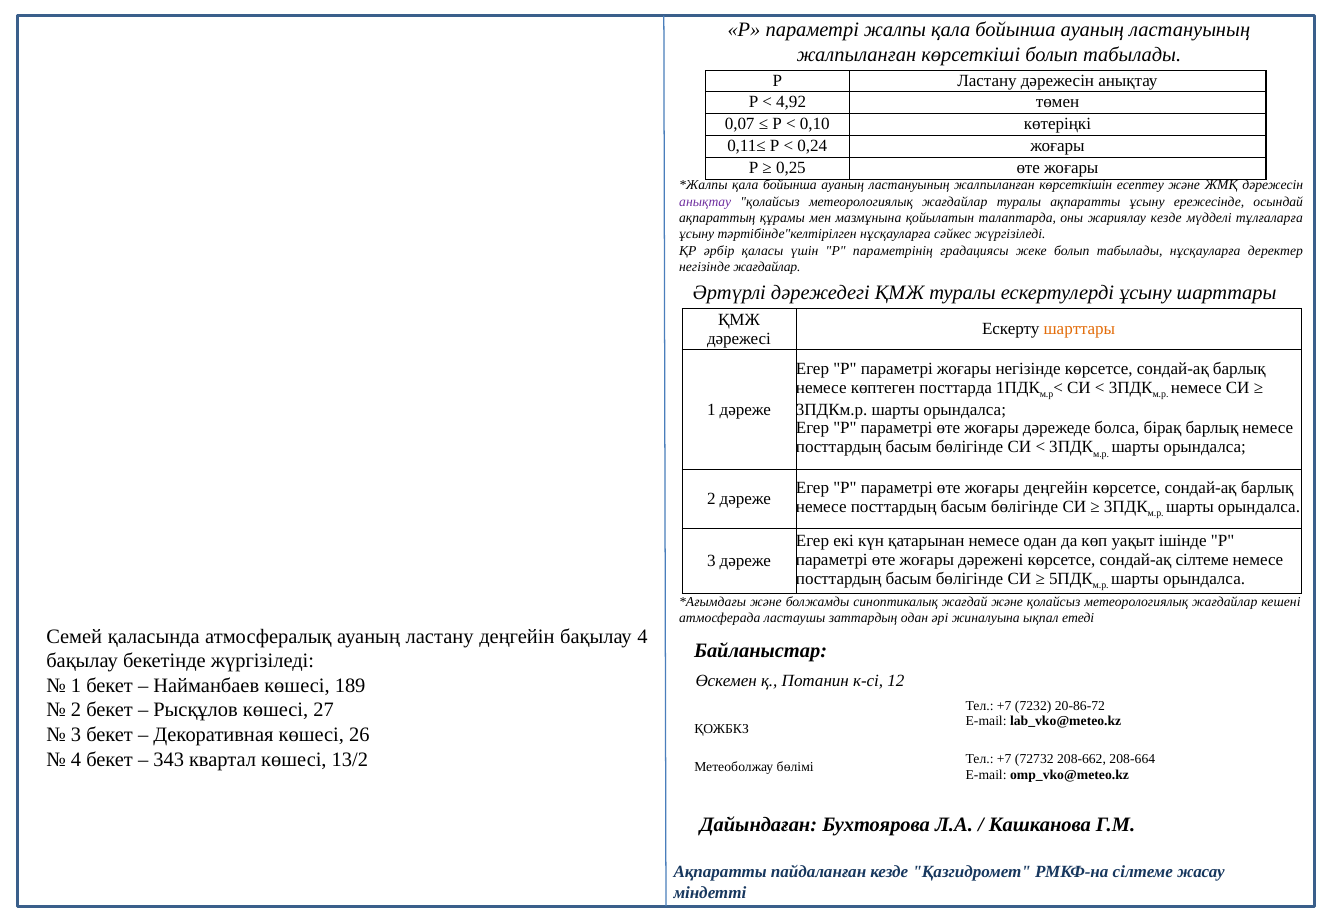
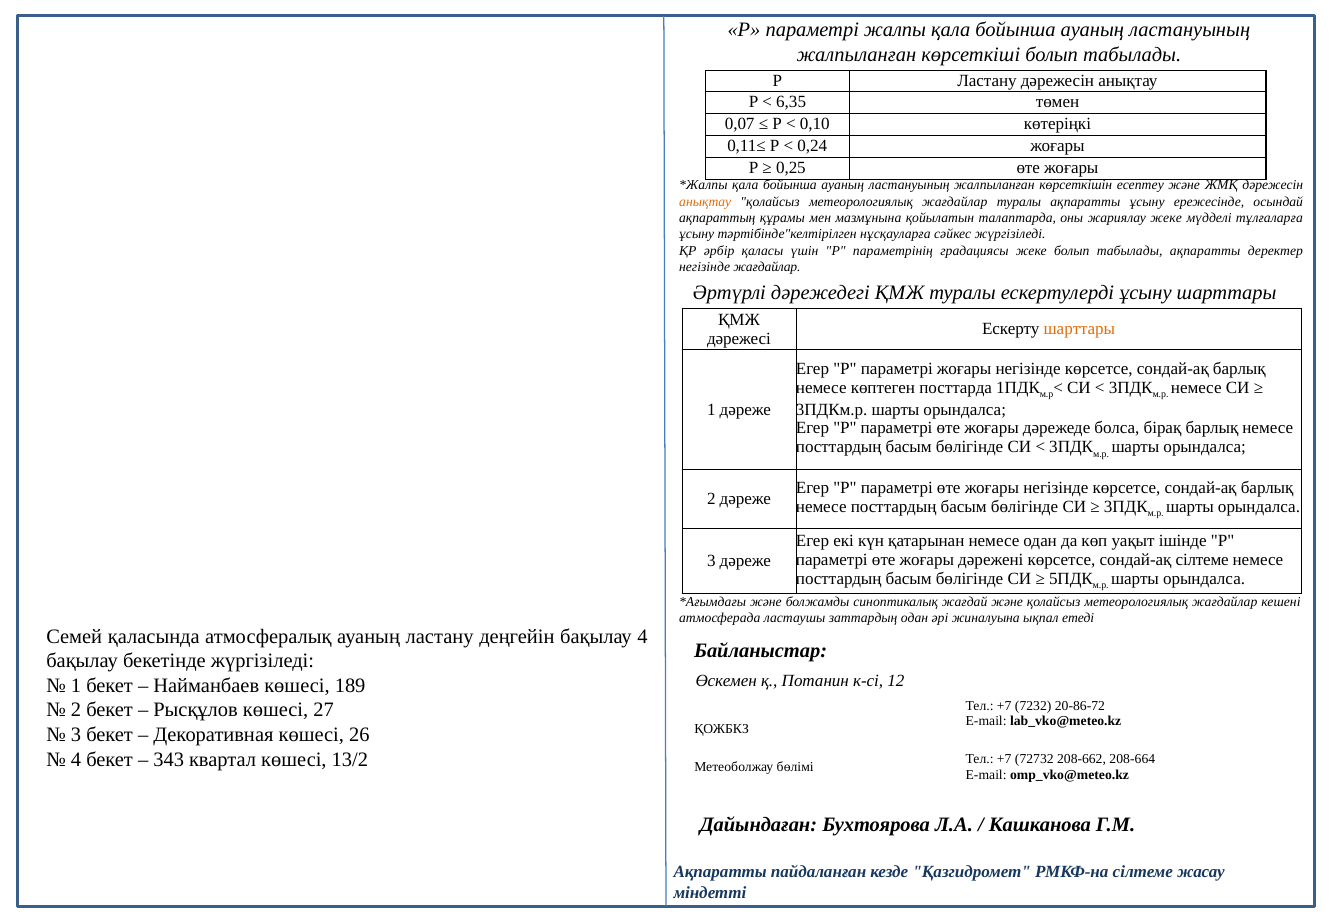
4,92: 4,92 -> 6,35
анықтау at (705, 202) colour: purple -> orange
жариялау кезде: кезде -> жеке
табылады нұсқауларға: нұсқауларға -> ақпаратты
өте жоғары деңгейін: деңгейін -> негізінде
